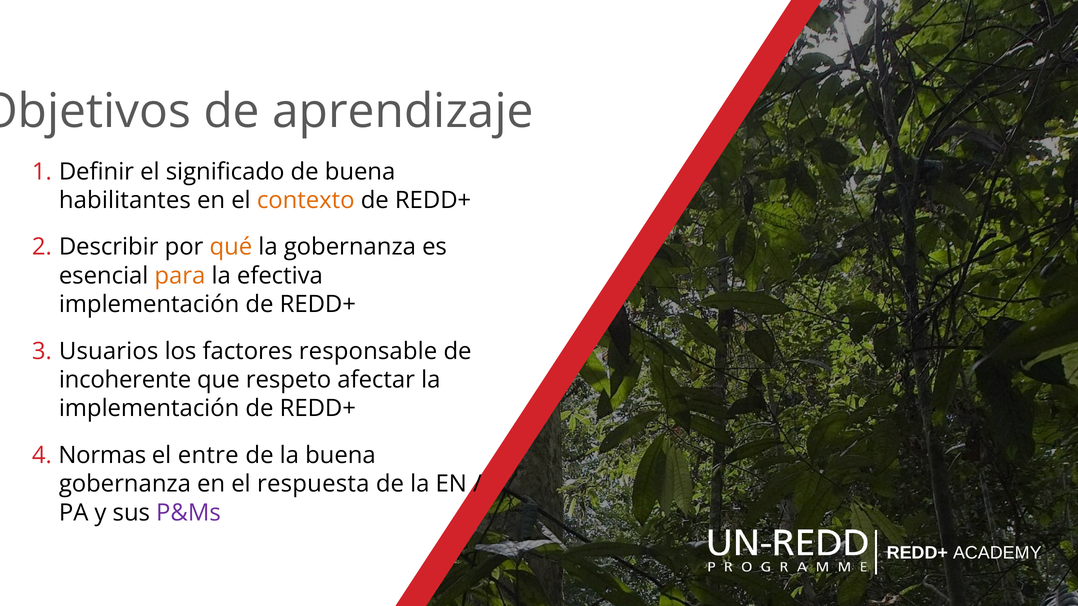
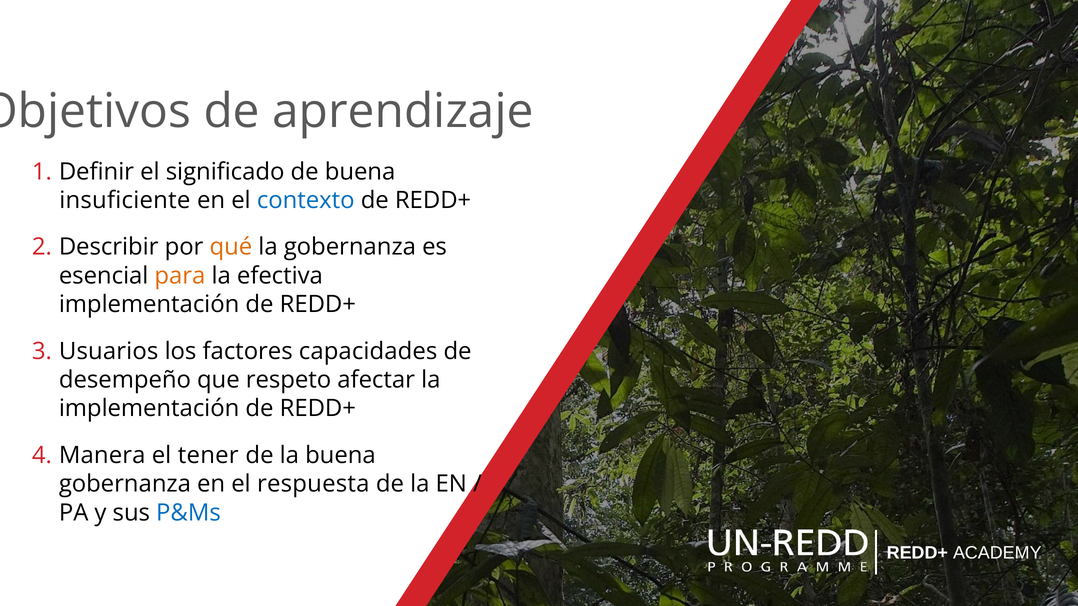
habilitantes: habilitantes -> insuficiente
contexto colour: orange -> blue
responsable: responsable -> capacidades
incoherente: incoherente -> desempeño
Normas: Normas -> Manera
entre: entre -> tener
P&Ms colour: purple -> blue
